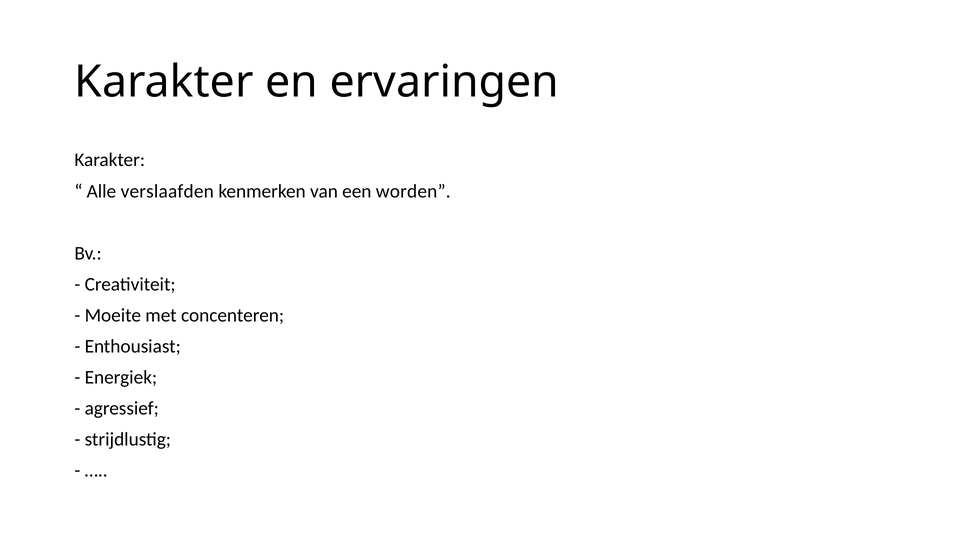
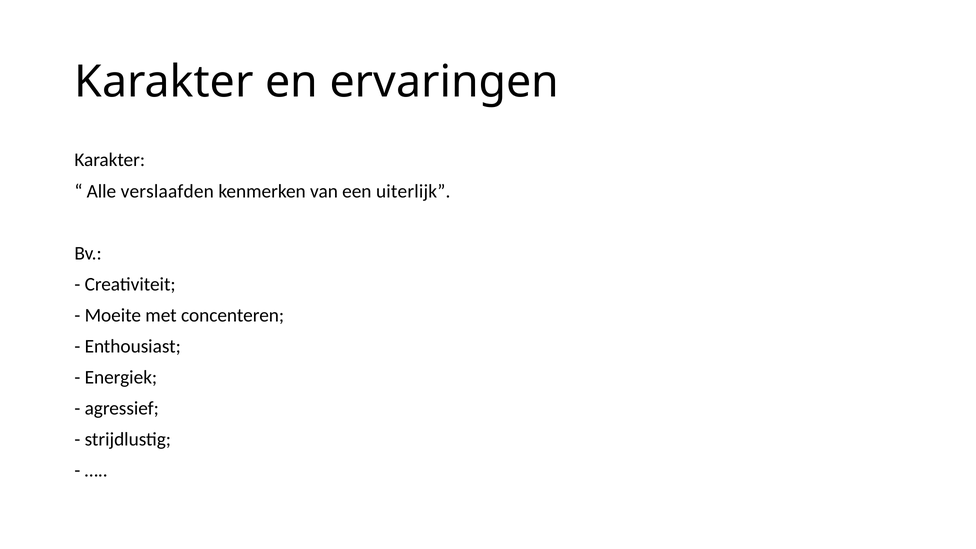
worden: worden -> uiterlijk
